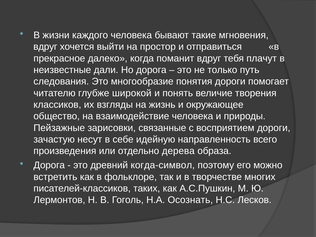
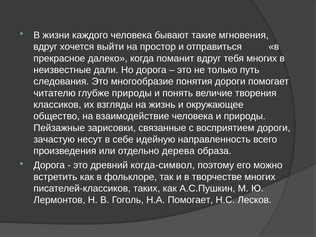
тебя плачут: плачут -> многих
глубже широкой: широкой -> природы
Н.А Осознать: Осознать -> Помогает
